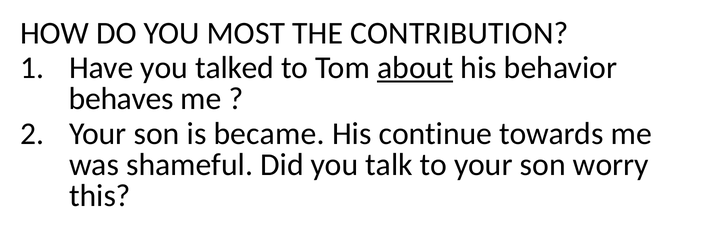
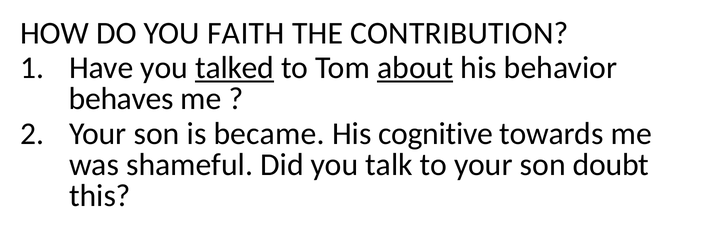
MOST: MOST -> FAITH
talked underline: none -> present
continue: continue -> cognitive
worry: worry -> doubt
